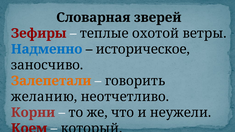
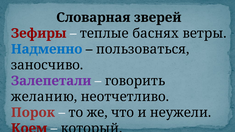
охотой: охотой -> баснях
историческое: историческое -> пользоваться
Залепетали colour: orange -> purple
Корни: Корни -> Порок
